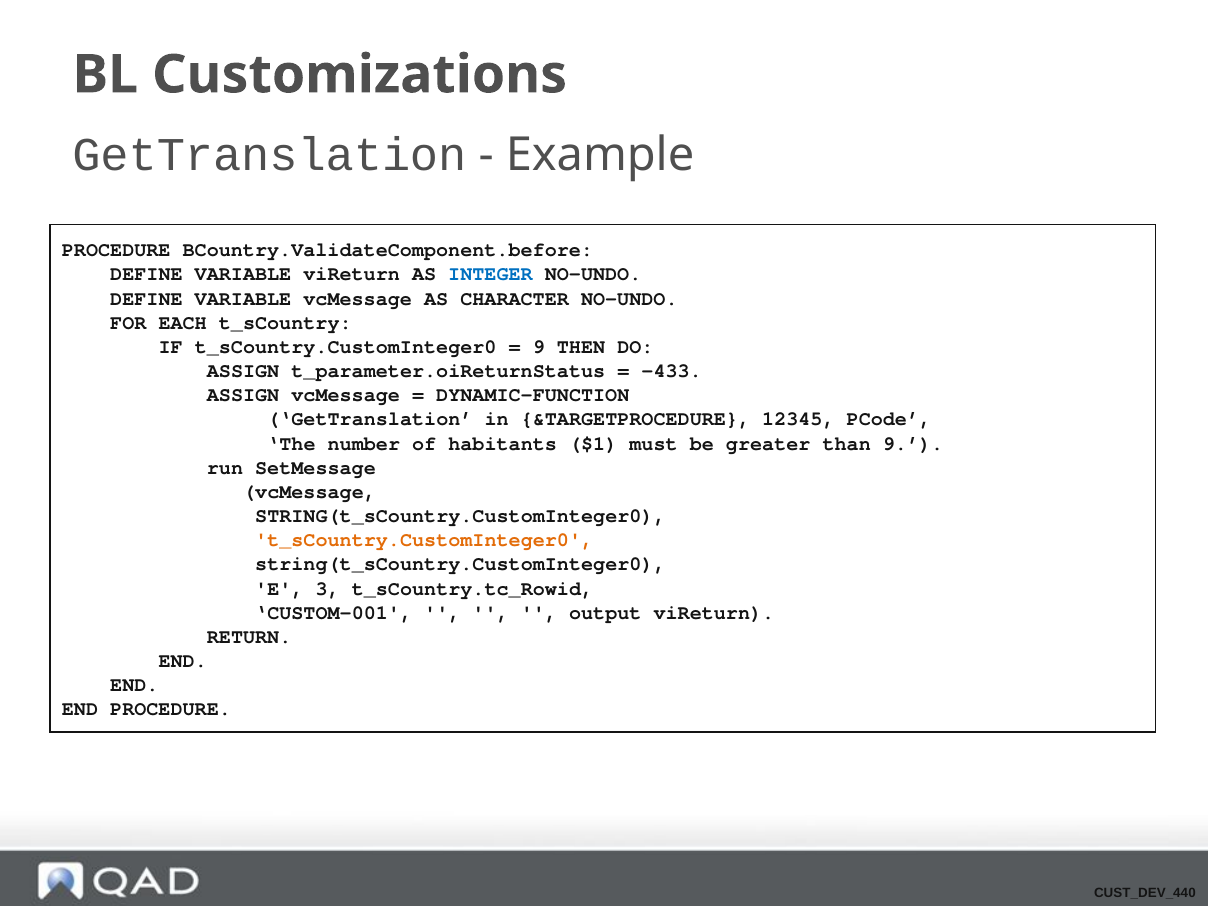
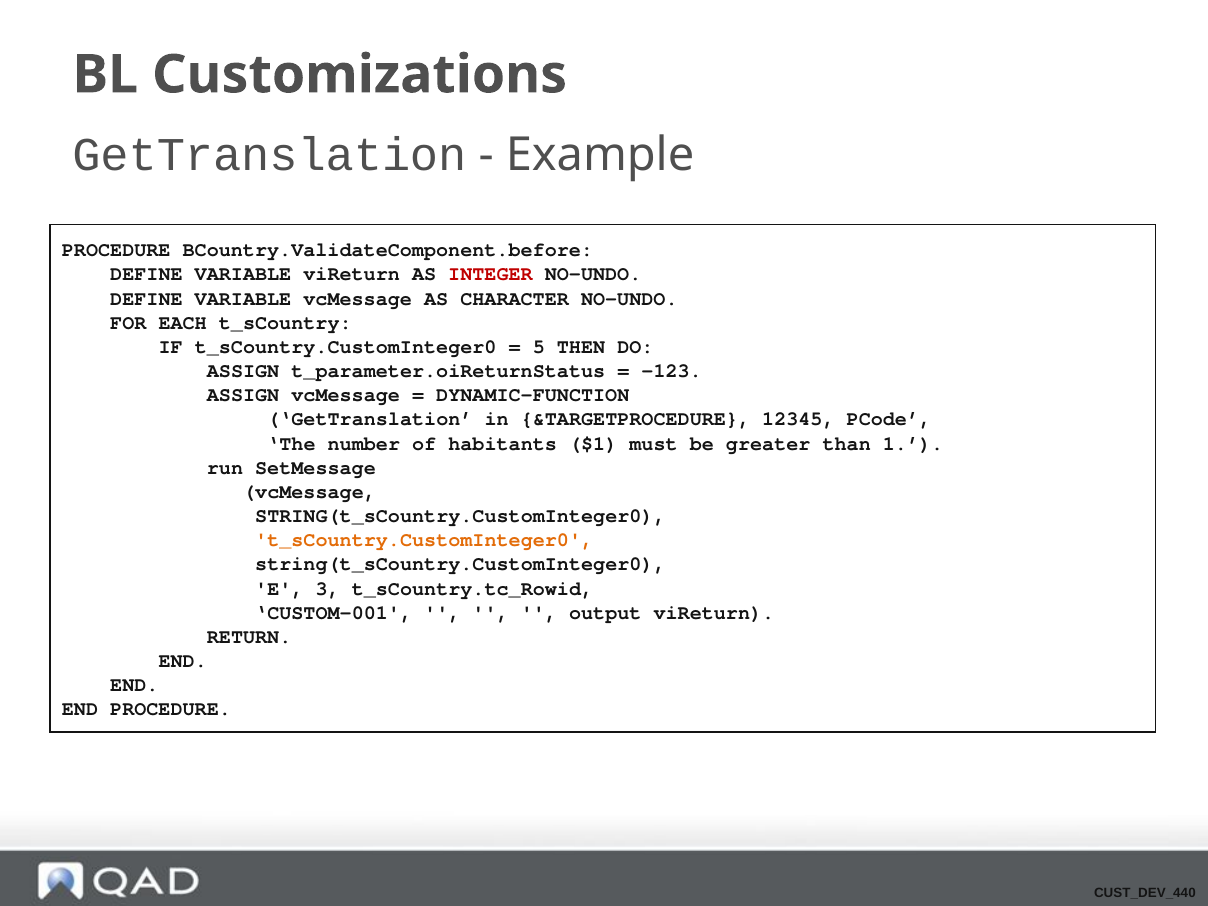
INTEGER at (490, 274) colour: blue -> red
9 at (539, 347): 9 -> 5
-433: -433 -> -123
than 9: 9 -> 1
